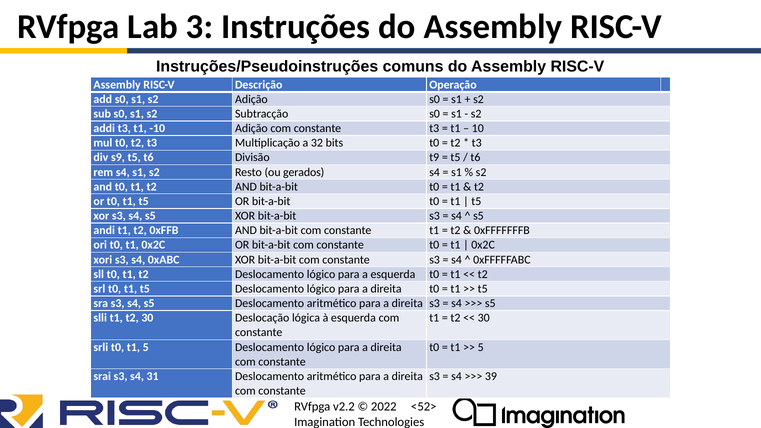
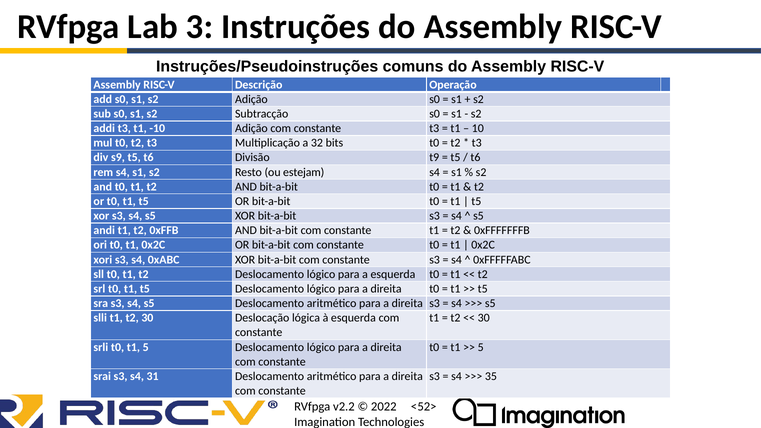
gerados: gerados -> estejam
39: 39 -> 35
